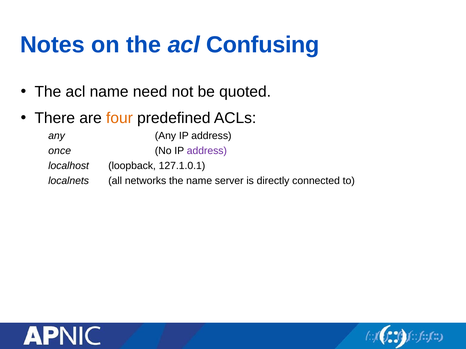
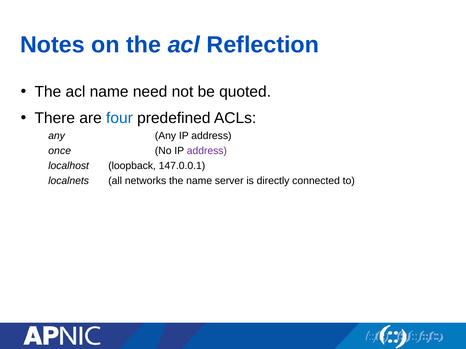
Confusing: Confusing -> Reflection
four colour: orange -> blue
127.1.0.1: 127.1.0.1 -> 147.0.0.1
